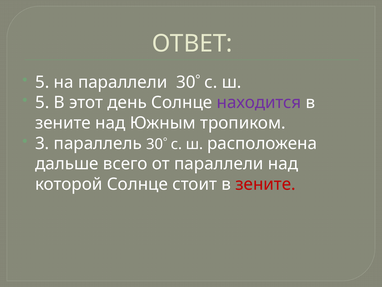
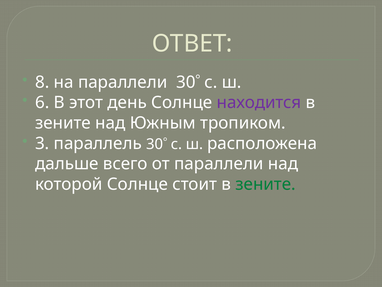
5 at (42, 82): 5 -> 8
5 at (42, 102): 5 -> 6
зените at (266, 184) colour: red -> green
